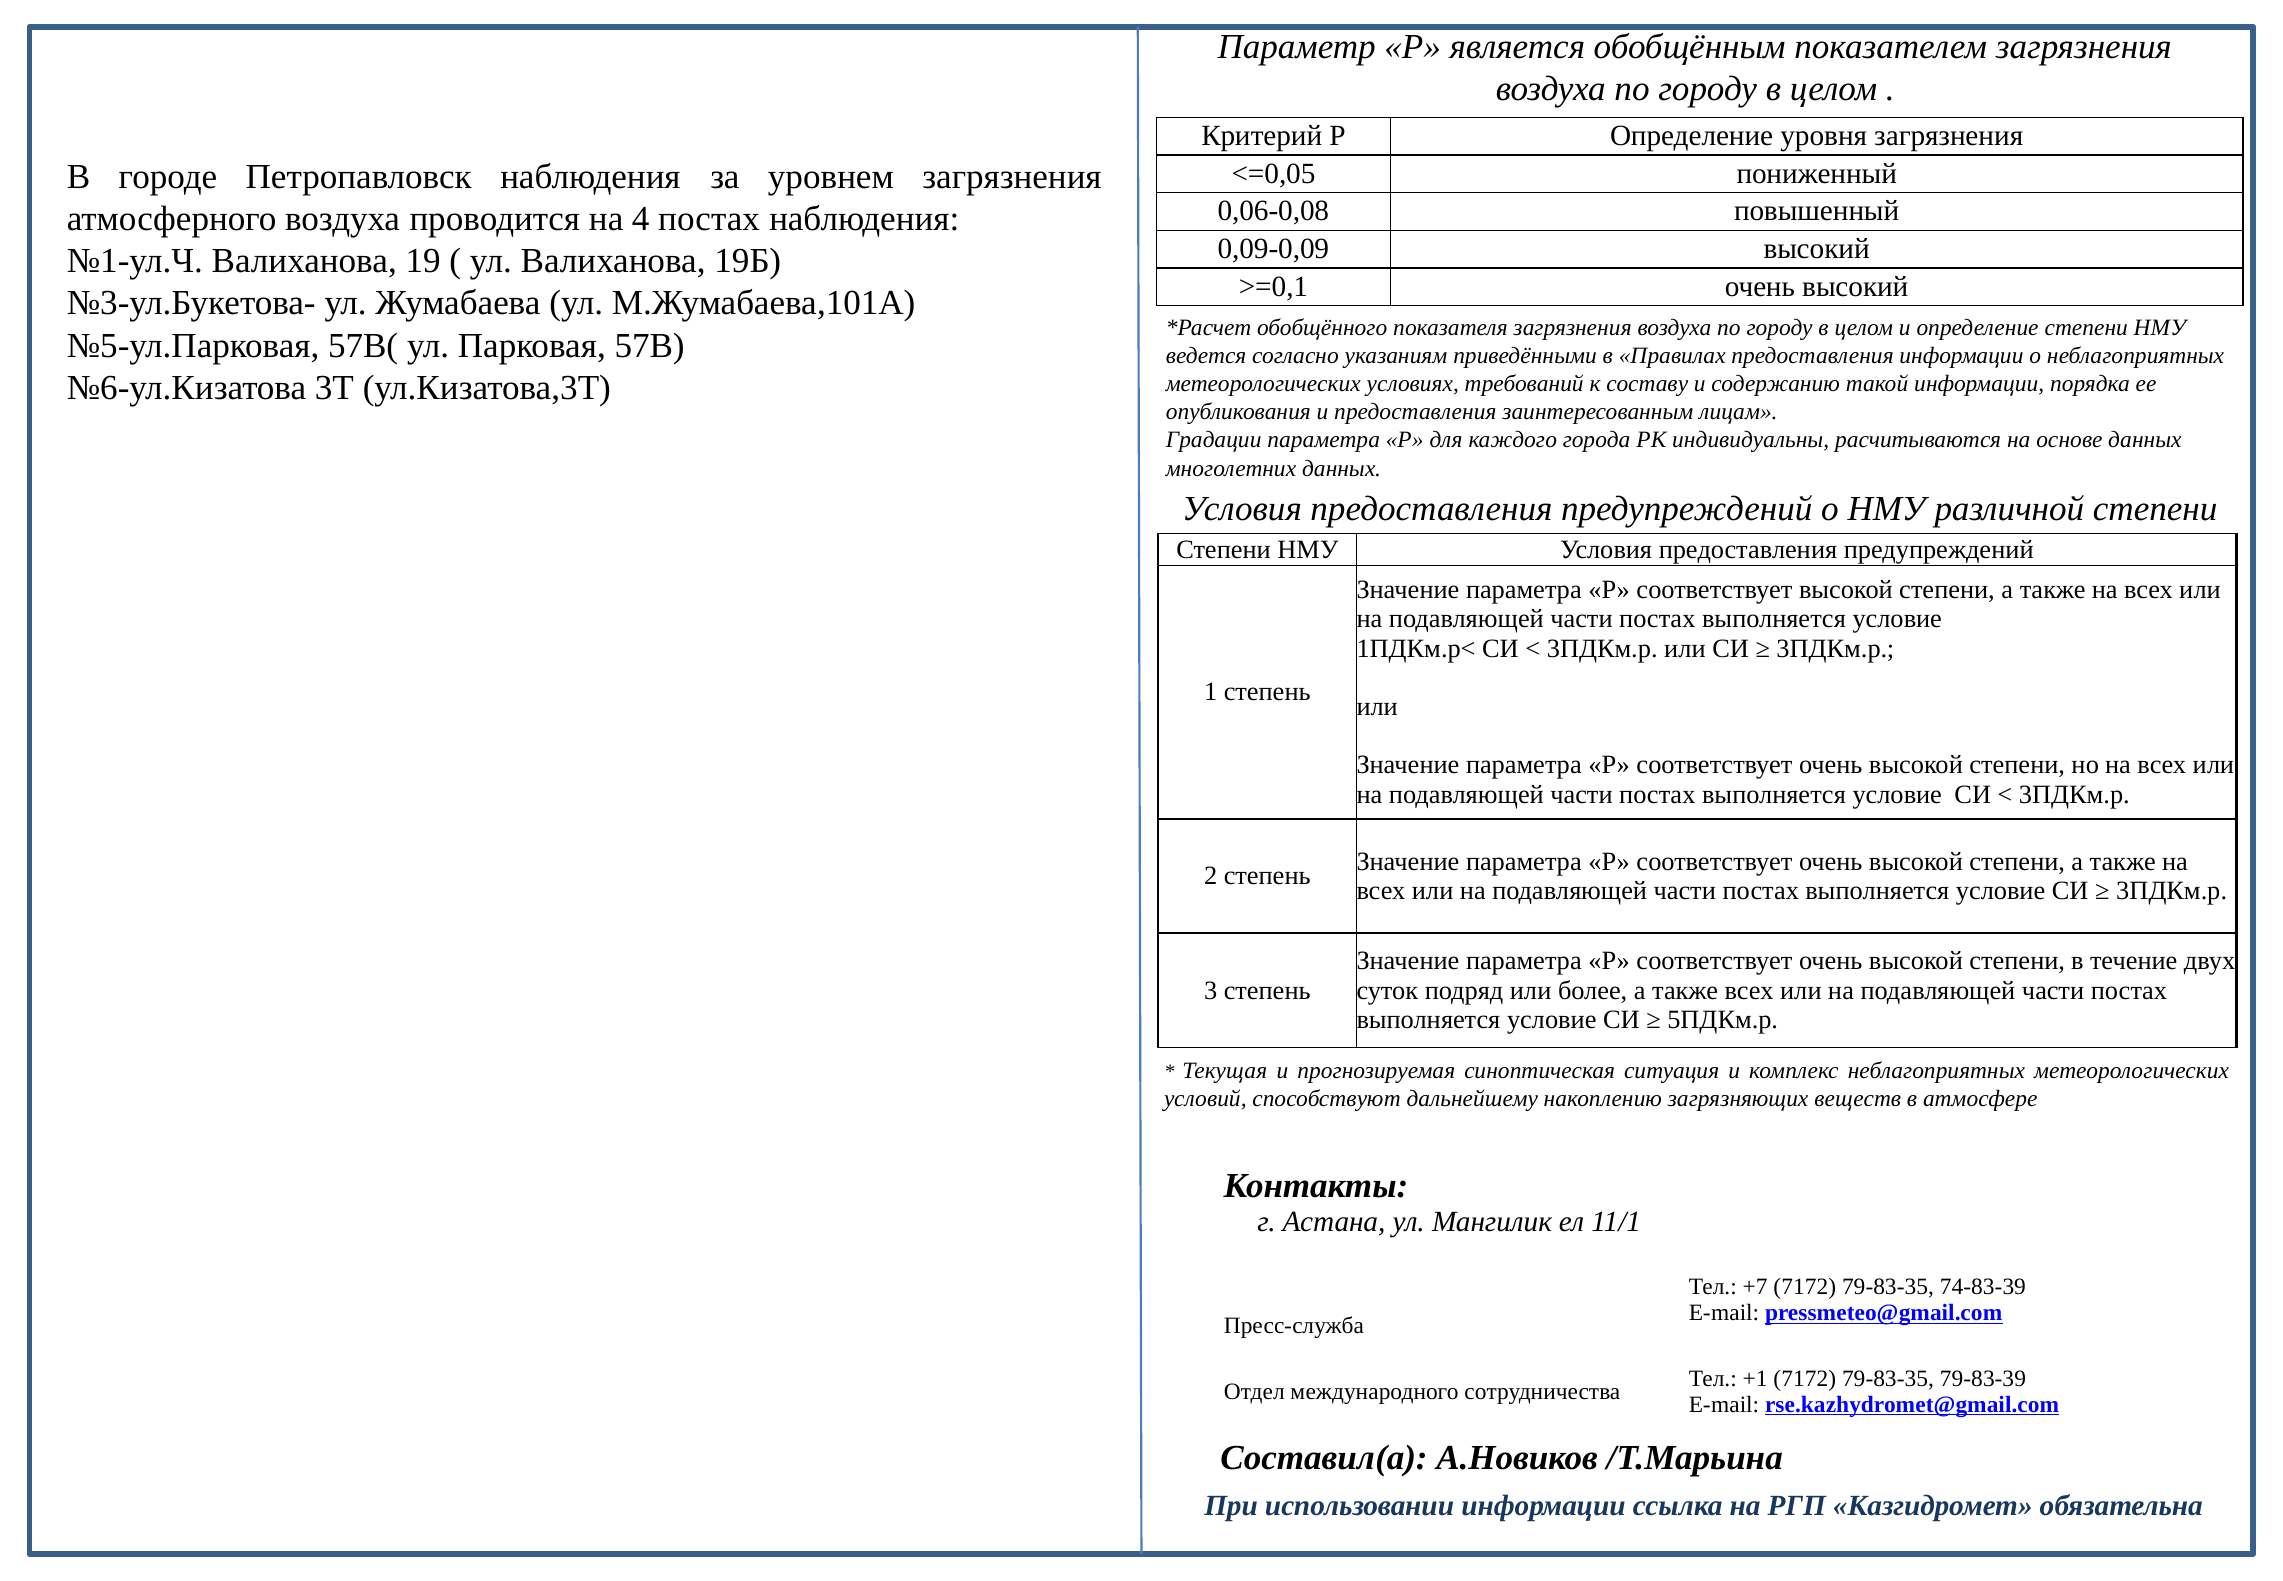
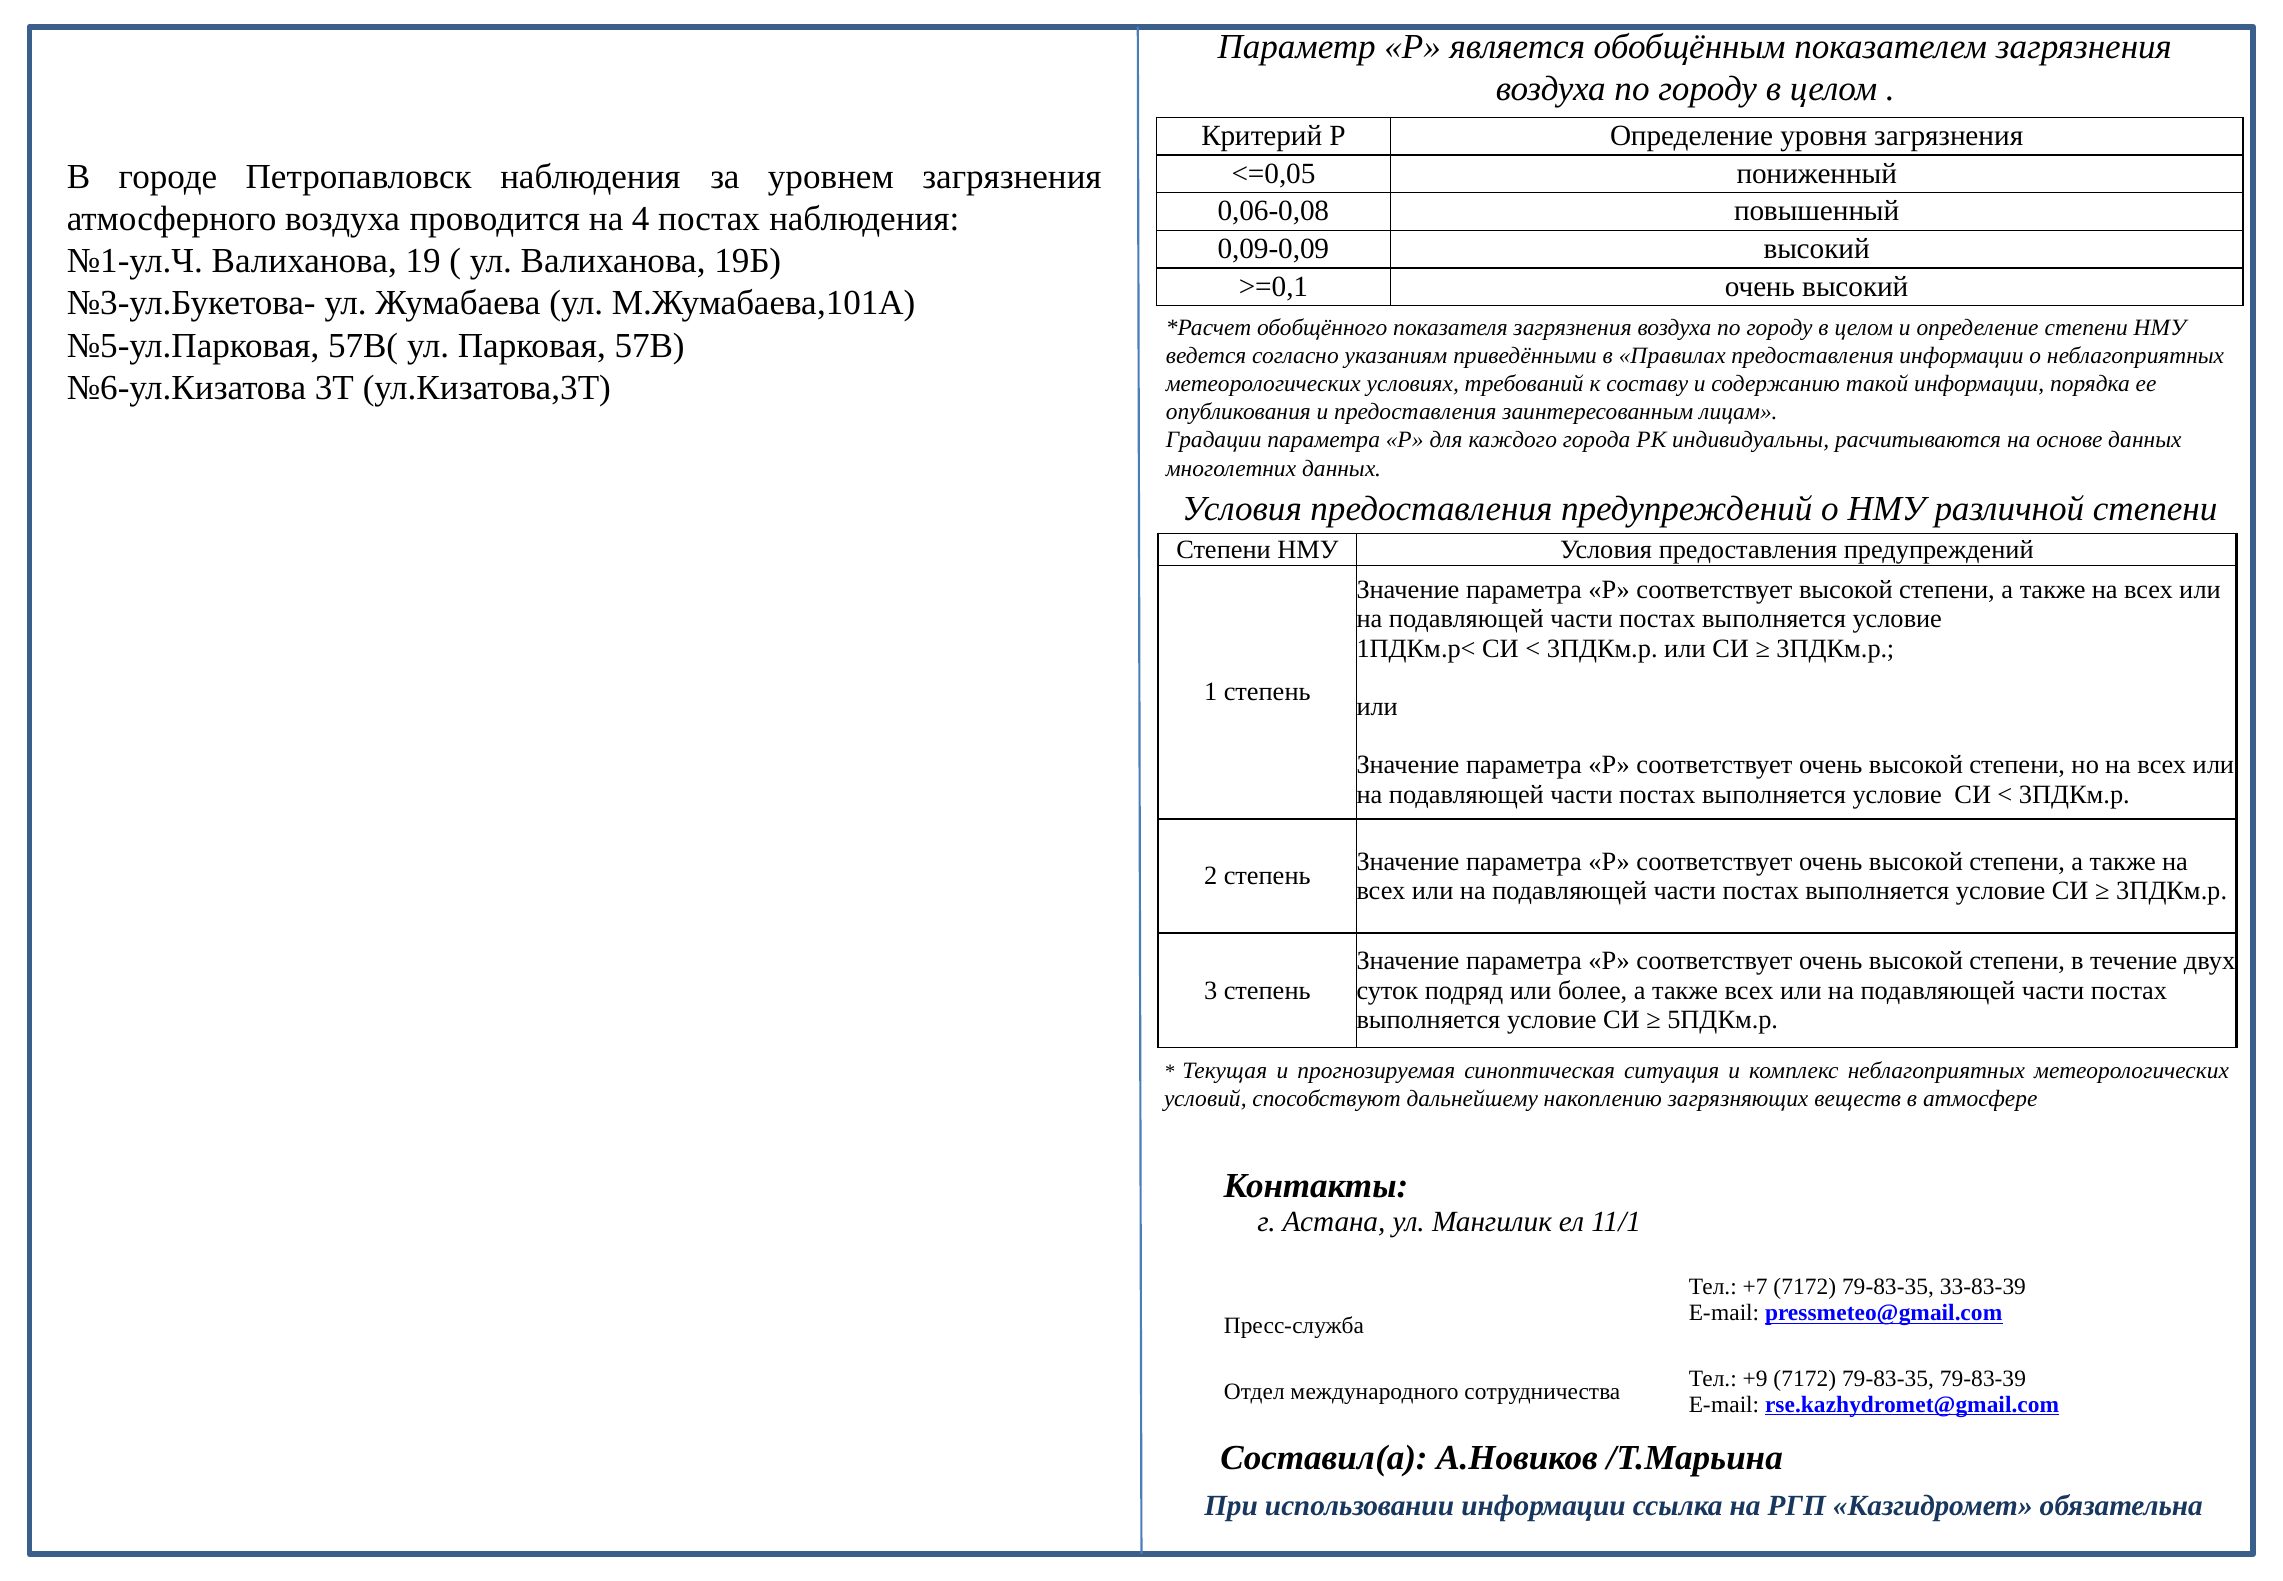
74-83-39: 74-83-39 -> 33-83-39
+1: +1 -> +9
